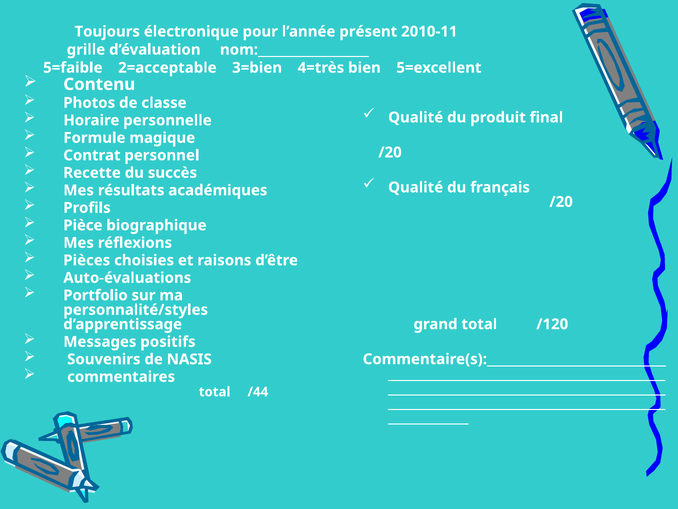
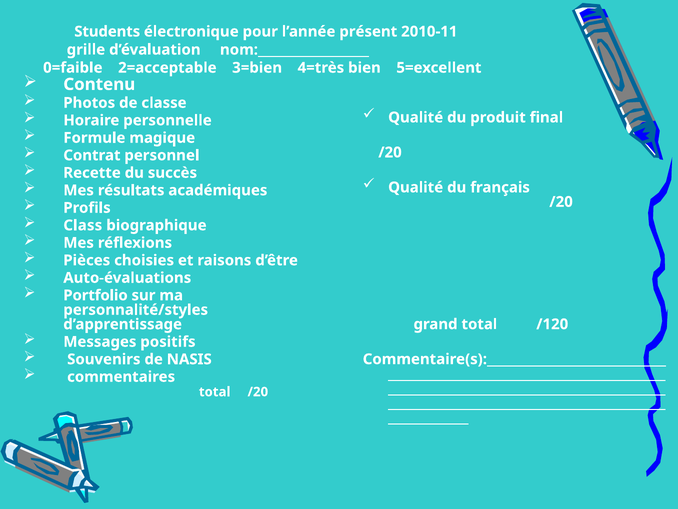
Toujours: Toujours -> Students
5=faible: 5=faible -> 0=faible
Pièce: Pièce -> Class
total /44: /44 -> /20
